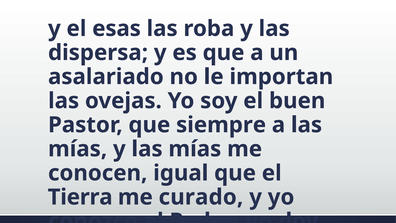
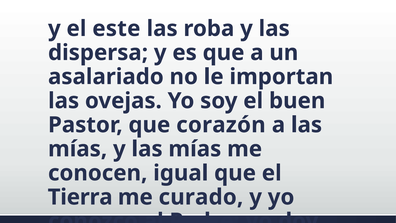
esas: esas -> este
siempre: siempre -> corazón
